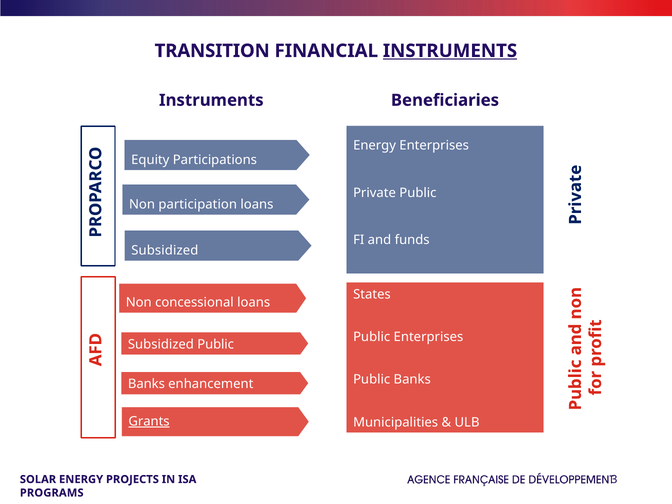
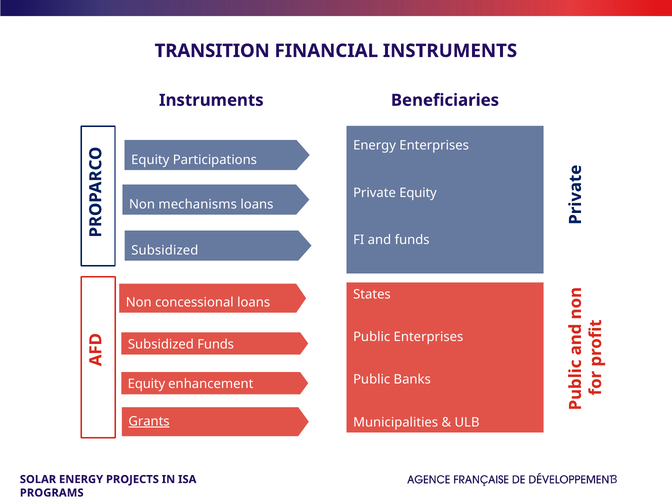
INSTRUMENTS at (450, 51) underline: present -> none
Private Public: Public -> Equity
Non participation: participation -> mechanisms
Subsidized Public: Public -> Funds
Banks at (146, 384): Banks -> Equity
